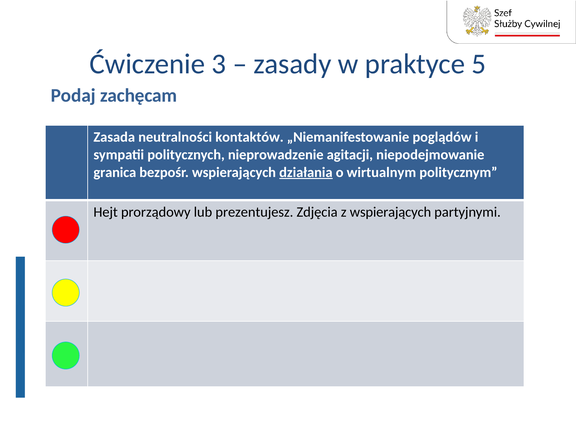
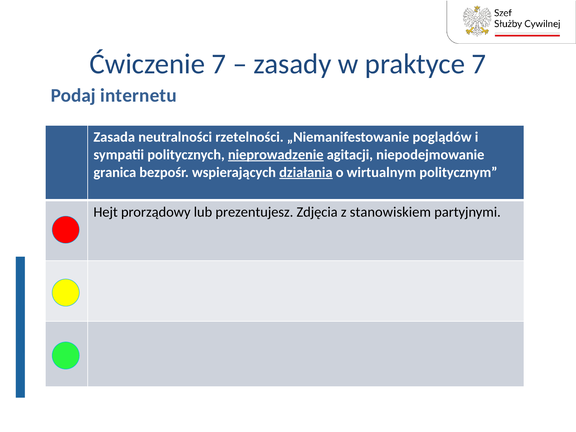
Ćwiczenie 3: 3 -> 7
praktyce 5: 5 -> 7
zachęcam: zachęcam -> internetu
kontaktów: kontaktów -> rzetelności
nieprowadzenie underline: none -> present
z wspierających: wspierających -> stanowiskiem
